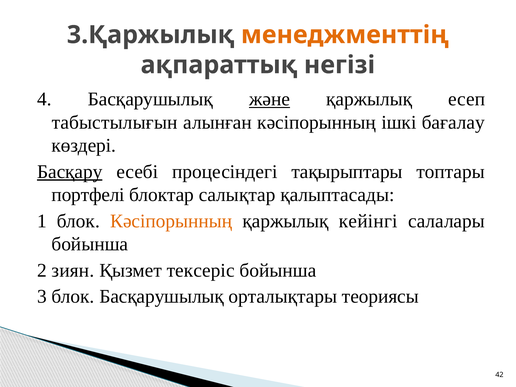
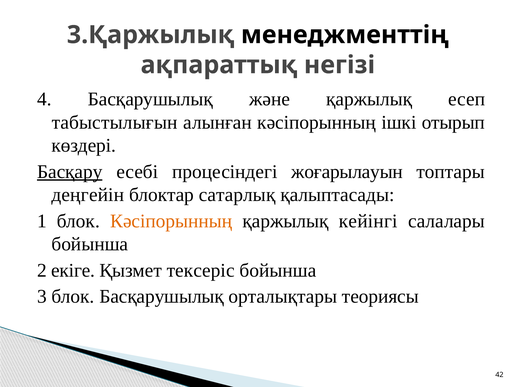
менеджменттің colour: orange -> black
және underline: present -> none
бағалау: бағалау -> отырып
тақырыптары: тақырыптары -> жоғарылауын
портфелі: портфелі -> деңгейін
салықтар: салықтар -> сатарлық
зиян: зиян -> екіге
